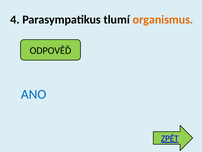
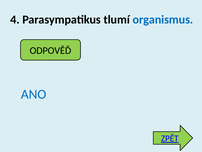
organismus colour: orange -> blue
